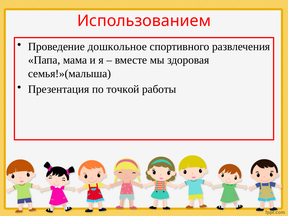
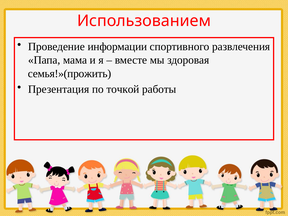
дошкольное: дошкольное -> информации
семья!»(малыша: семья!»(малыша -> семья!»(прожить
